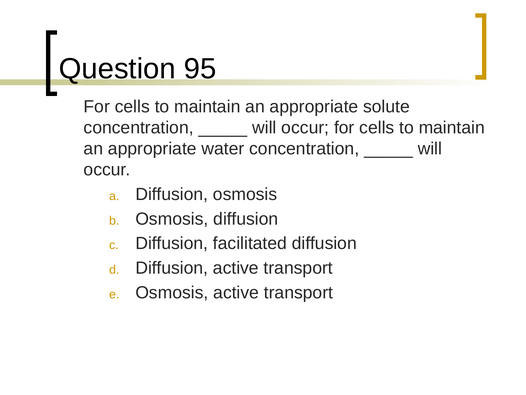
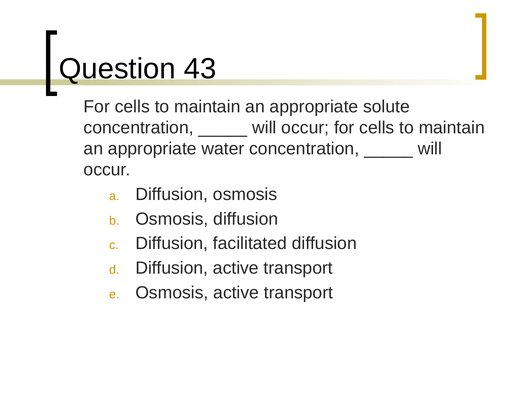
95: 95 -> 43
